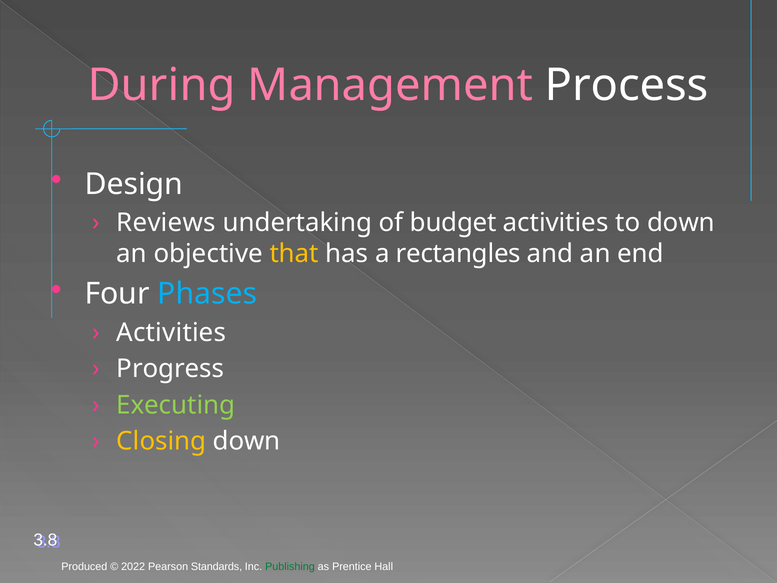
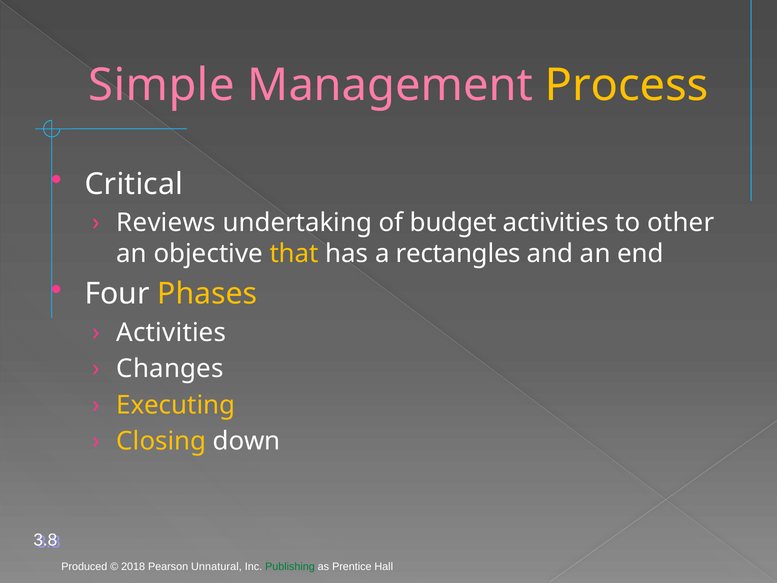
During: During -> Simple
Process colour: white -> yellow
Design: Design -> Critical
to down: down -> other
Phases colour: light blue -> yellow
Progress: Progress -> Changes
Executing colour: light green -> yellow
2022: 2022 -> 2018
Standards: Standards -> Unnatural
